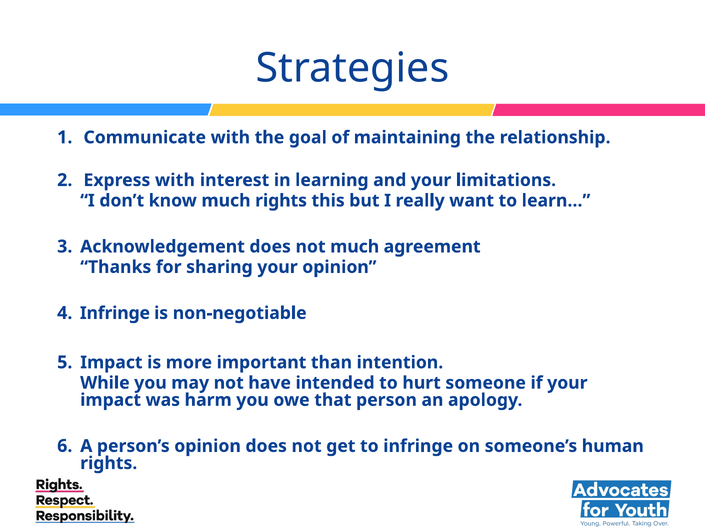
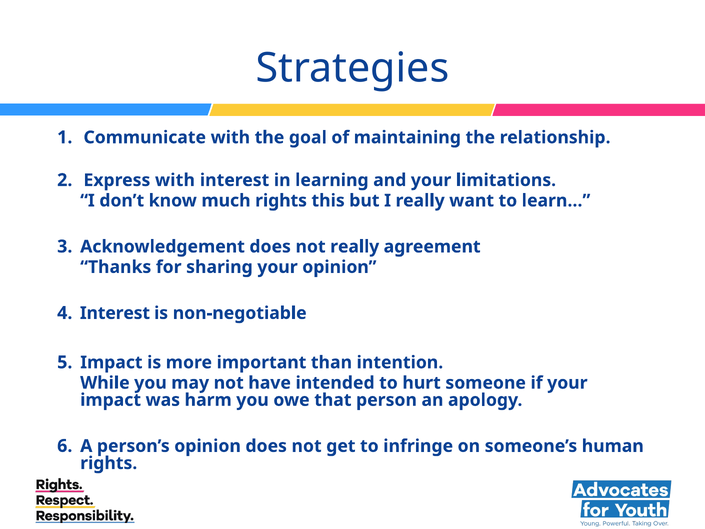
not much: much -> really
Infringe at (115, 313): Infringe -> Interest
